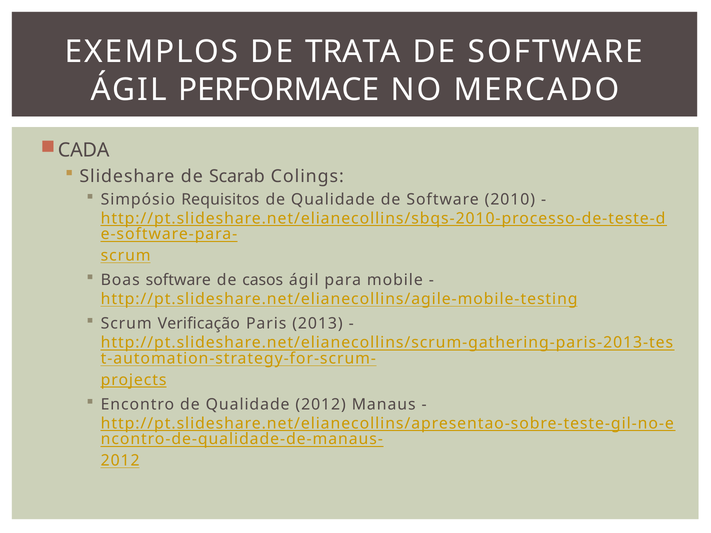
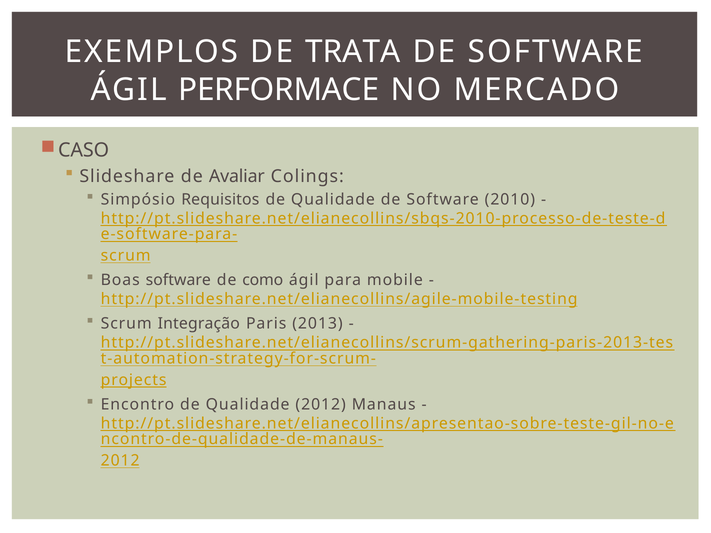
CADA: CADA -> CASO
Scarab: Scarab -> Avaliar
casos: casos -> como
Verificação: Verificação -> Integração
